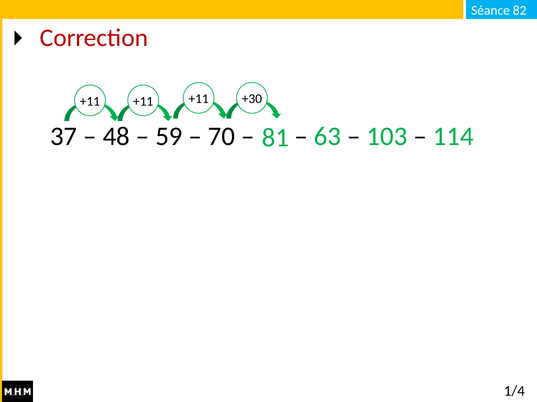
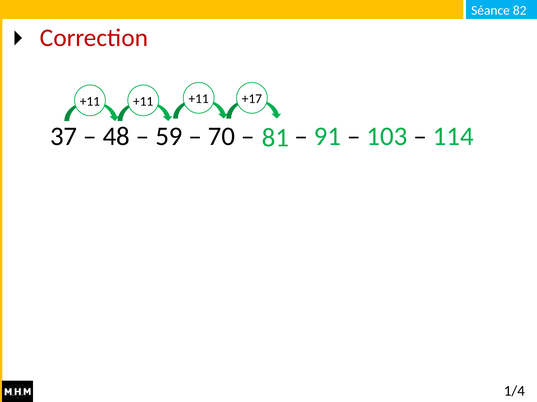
+30: +30 -> +17
63: 63 -> 91
